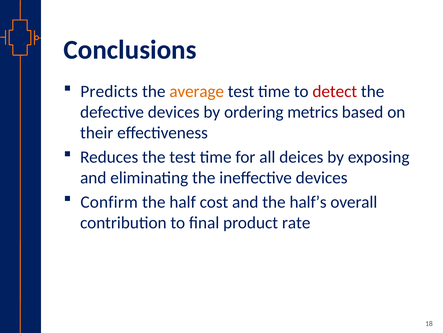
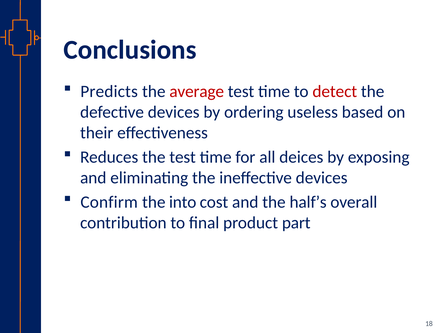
average colour: orange -> red
metrics: metrics -> useless
half: half -> into
rate: rate -> part
